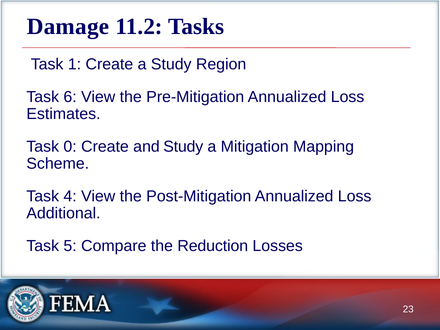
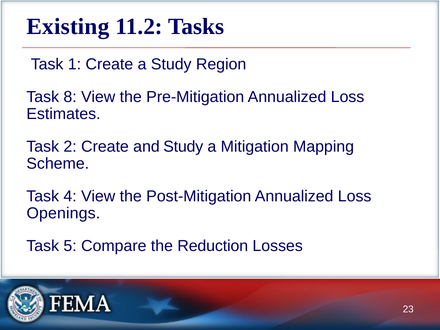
Damage: Damage -> Existing
6: 6 -> 8
0: 0 -> 2
Additional: Additional -> Openings
